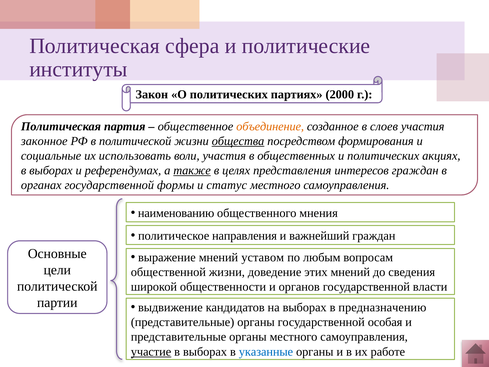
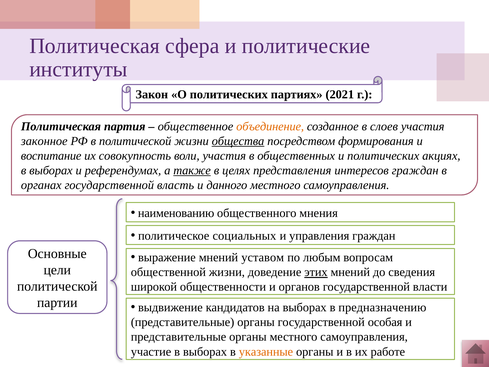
2000: 2000 -> 2021
социальные: социальные -> воспитание
использовать: использовать -> совокупность
формы: формы -> власть
статус: статус -> данного
направления: направления -> социальных
важнейший: важнейший -> управления
этих underline: none -> present
участие underline: present -> none
указанные colour: blue -> orange
